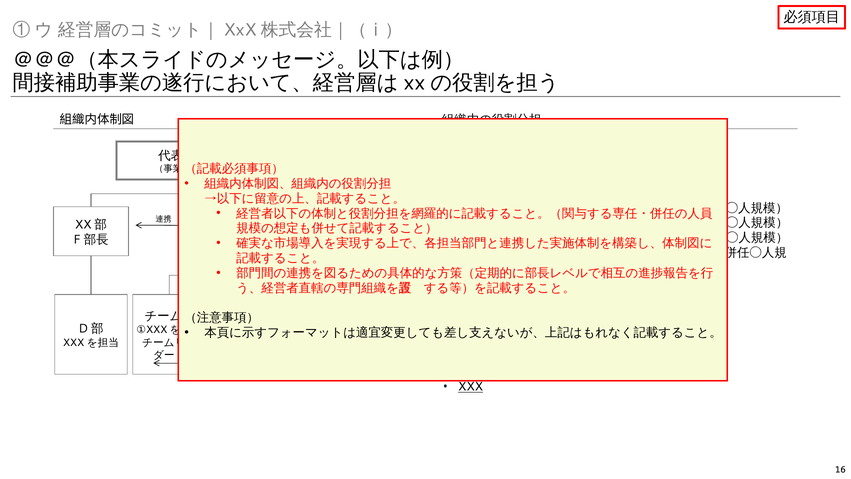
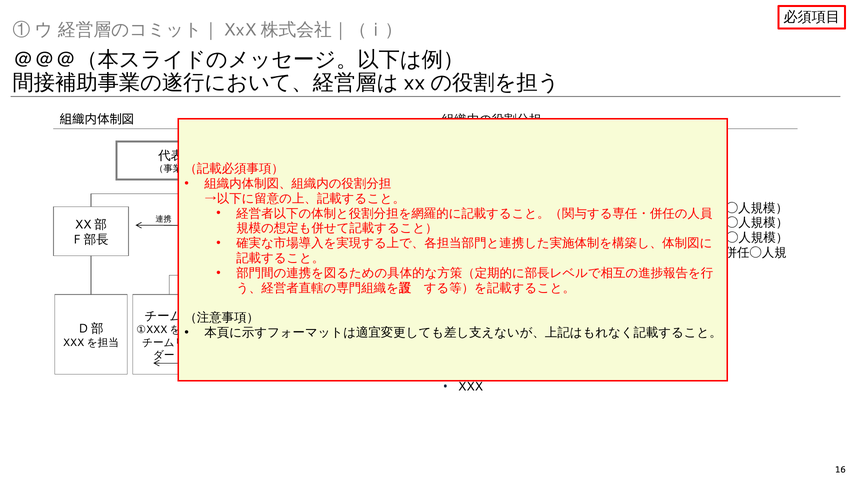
XXX at (471, 387) underline: present -> none
